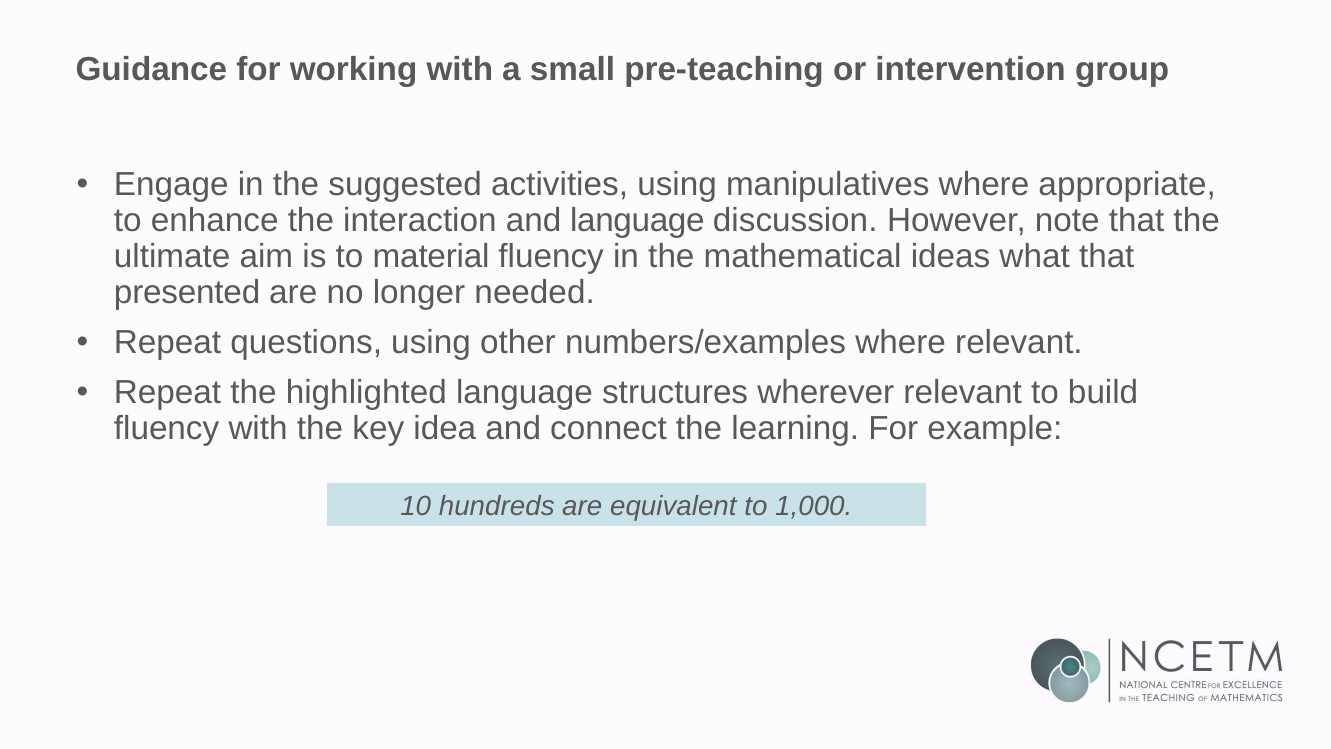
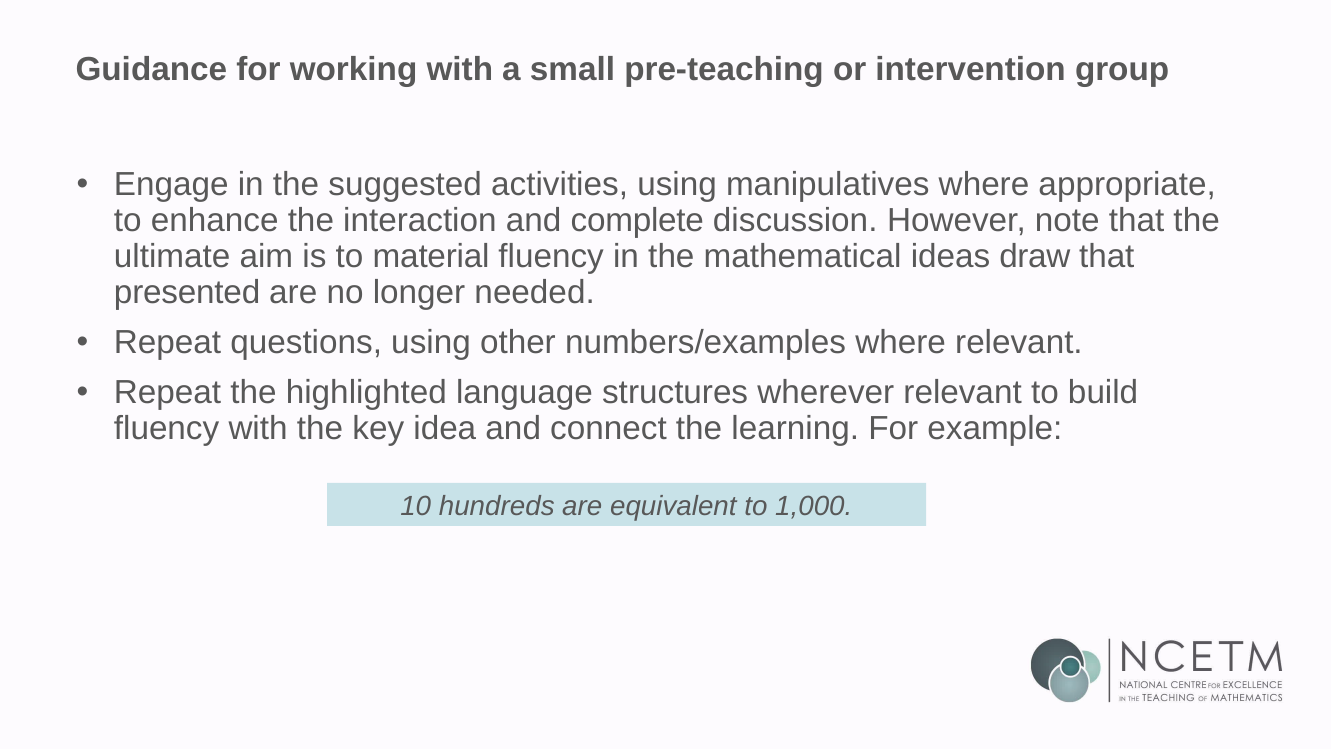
and language: language -> complete
what: what -> draw
